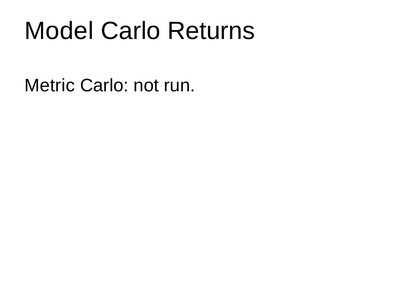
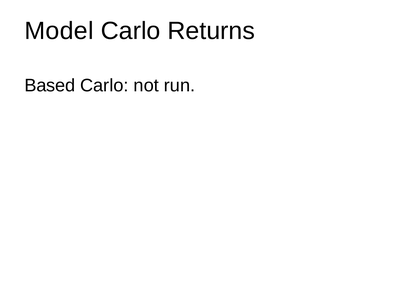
Metric: Metric -> Based
